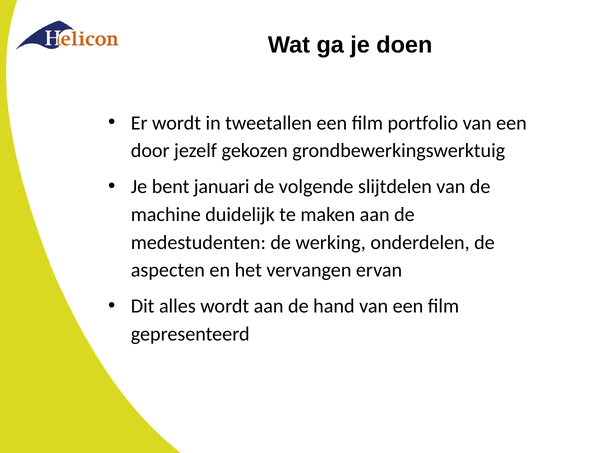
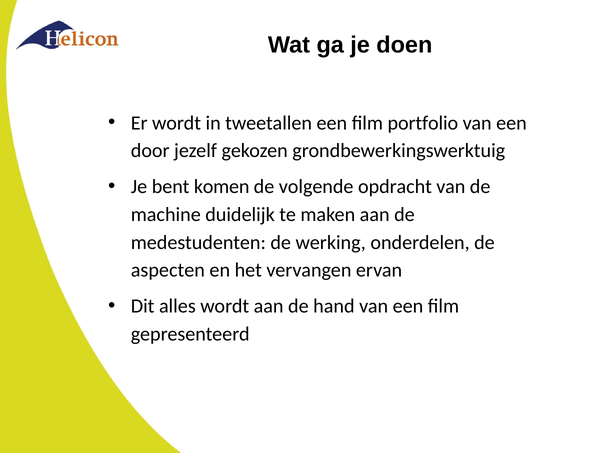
januari: januari -> komen
slijtdelen: slijtdelen -> opdracht
